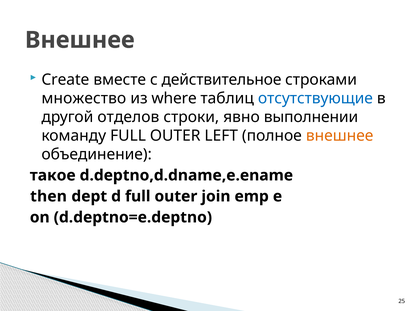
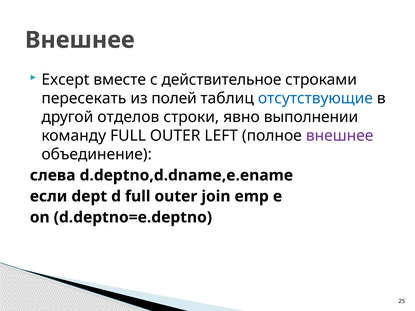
Create: Create -> Except
множество: множество -> пересекать
where: where -> полей
внешнее at (340, 136) colour: orange -> purple
такое: такое -> слева
then: then -> если
